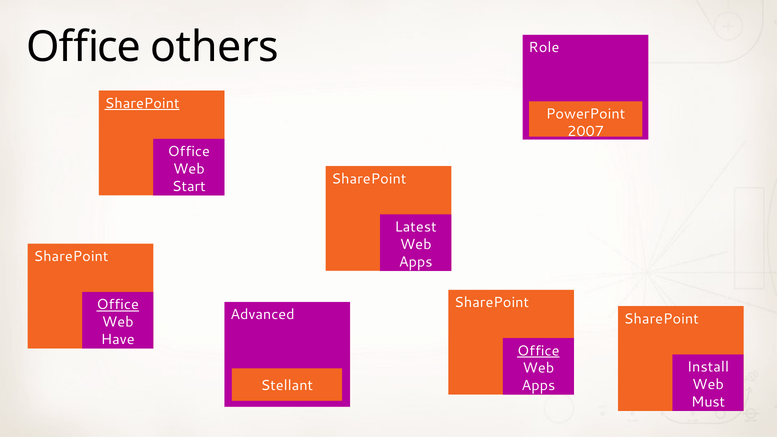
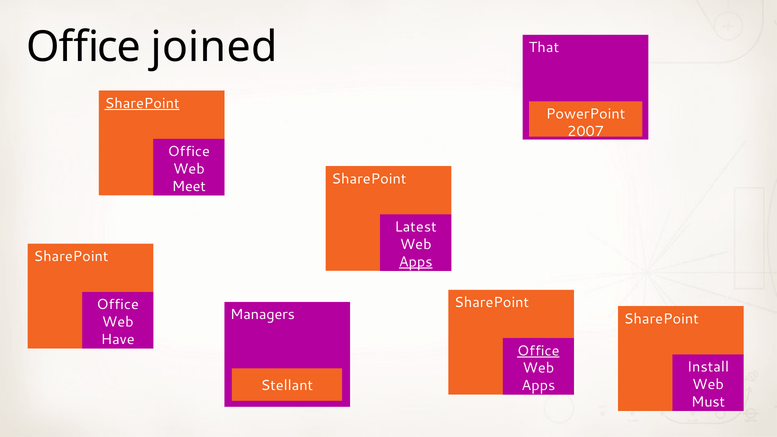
others: others -> joined
Role: Role -> That
Start: Start -> Meet
Apps at (416, 262) underline: none -> present
Office at (118, 305) underline: present -> none
Advanced: Advanced -> Managers
